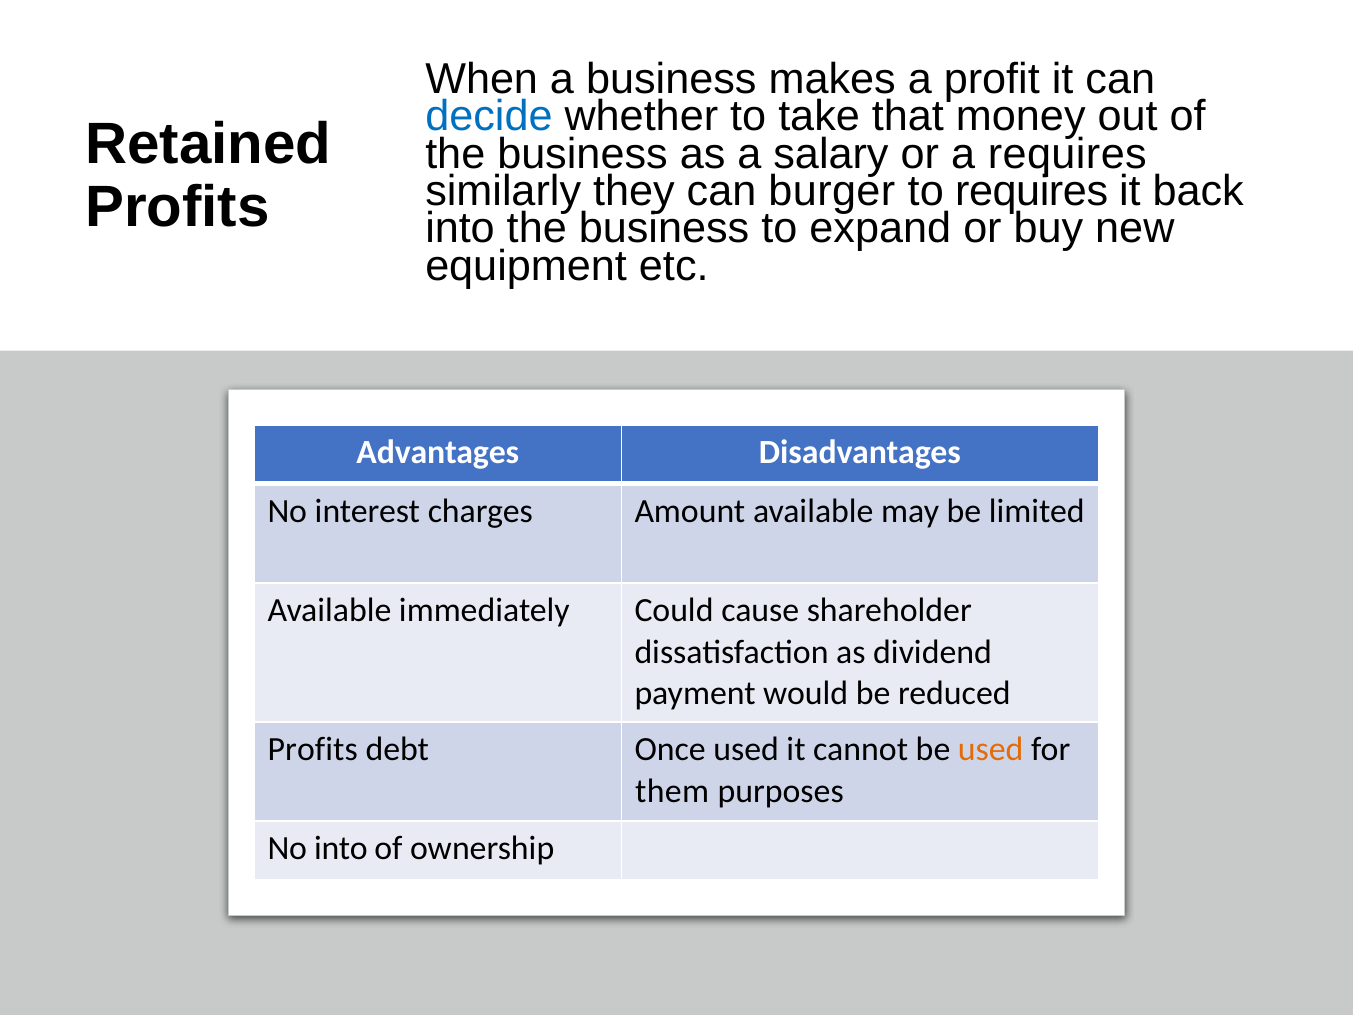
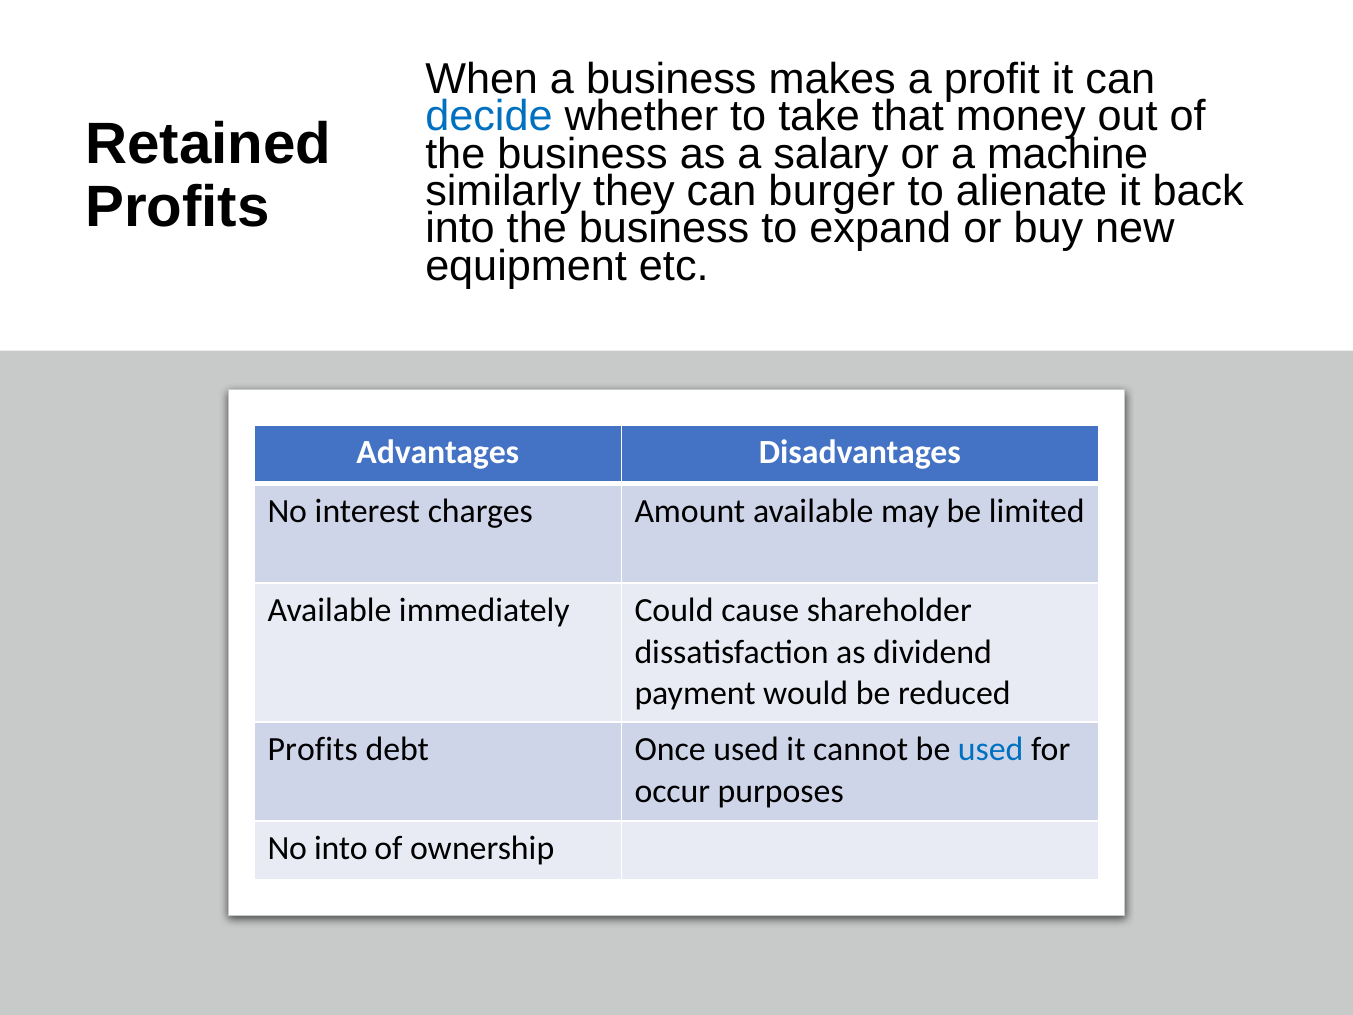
a requires: requires -> machine
to requires: requires -> alienate
used at (991, 750) colour: orange -> blue
them: them -> occur
